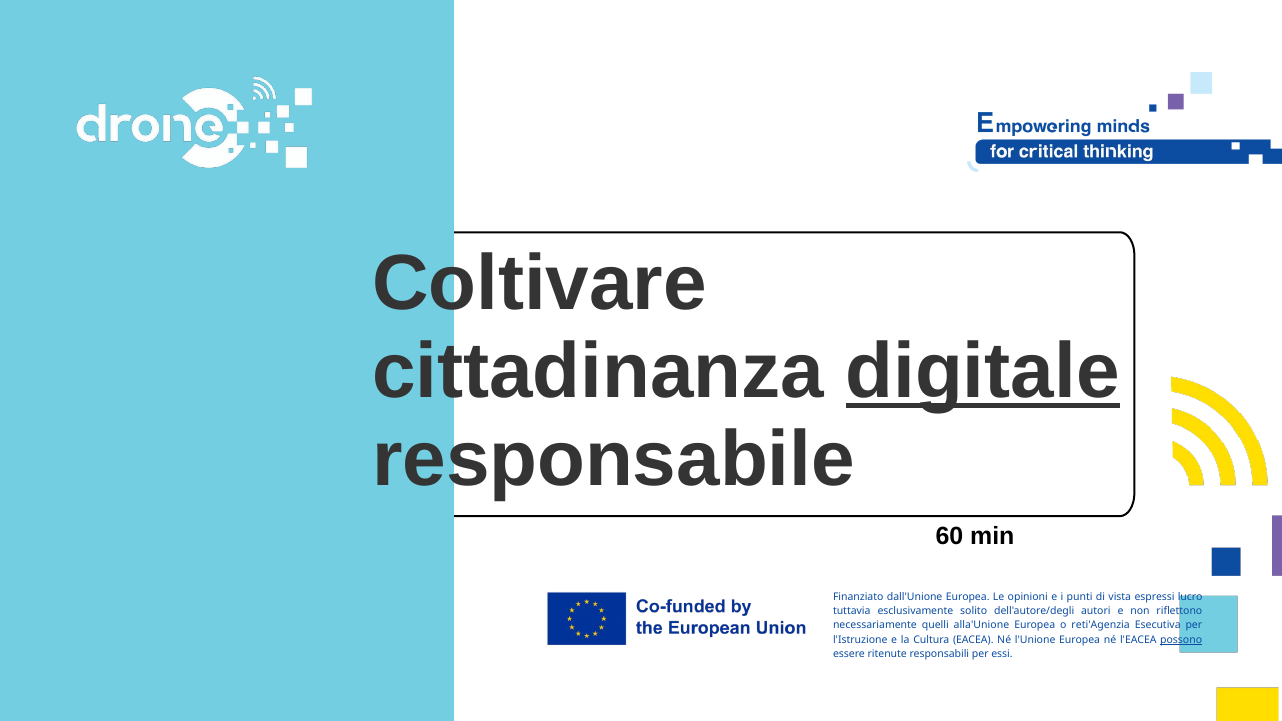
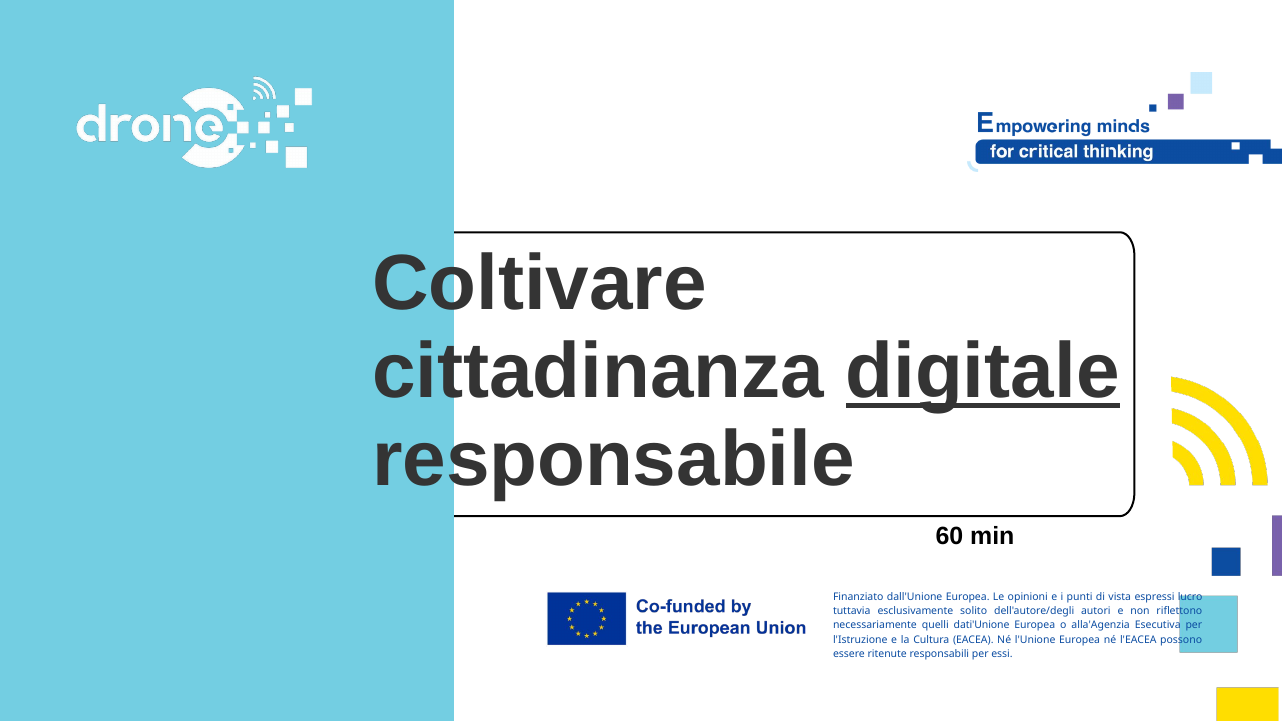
alla'Unione: alla'Unione -> dati'Unione
reti'Agenzia: reti'Agenzia -> alla'Agenzia
possono underline: present -> none
